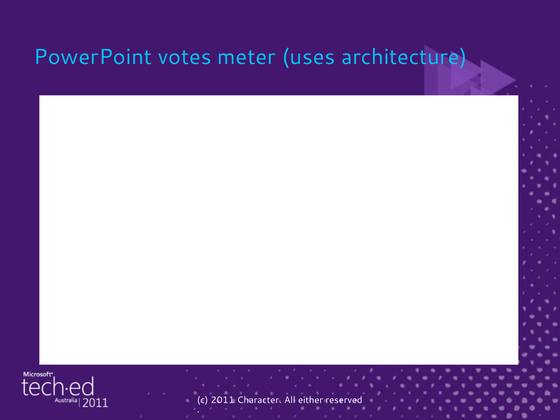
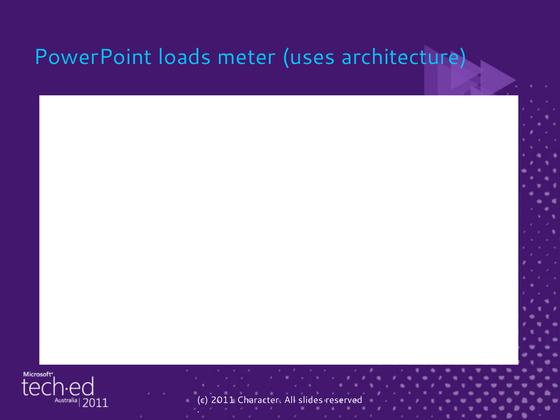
votes: votes -> loads
either: either -> slides
